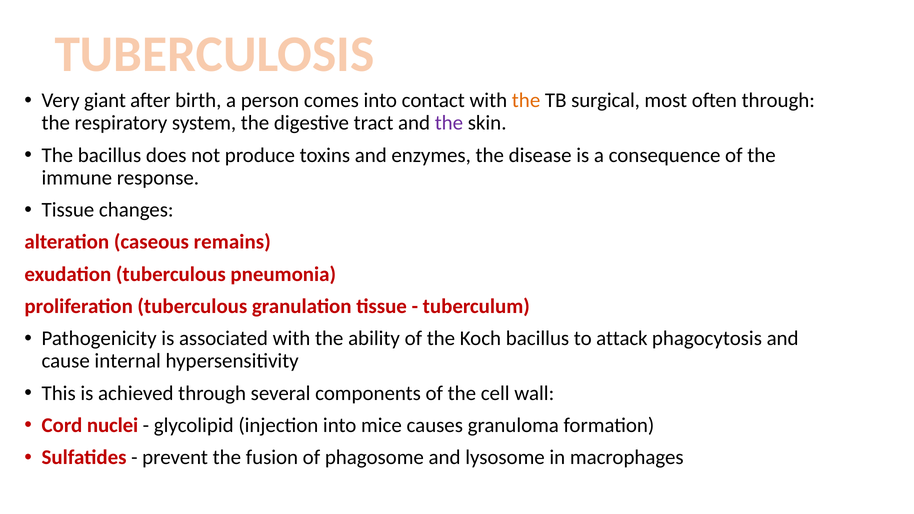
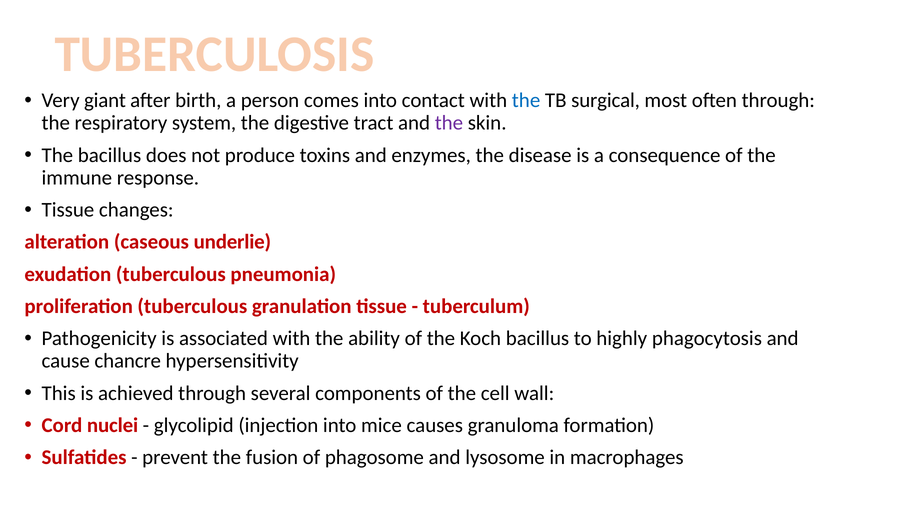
the at (526, 100) colour: orange -> blue
remains: remains -> underlie
attack: attack -> highly
internal: internal -> chancre
